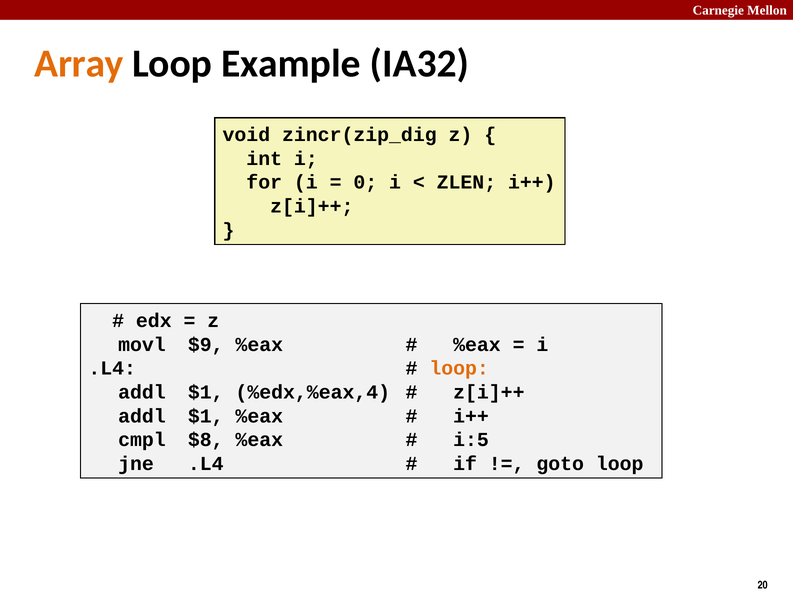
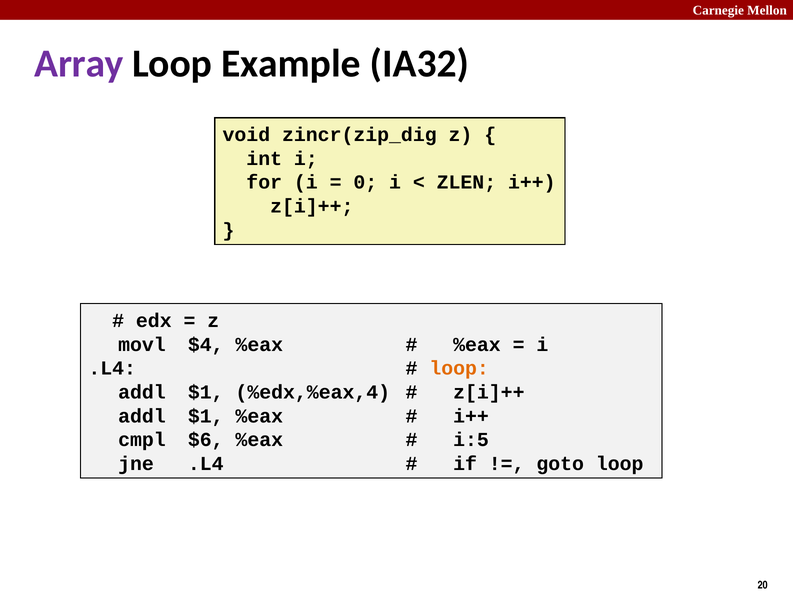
Array colour: orange -> purple
$9: $9 -> $4
$8: $8 -> $6
